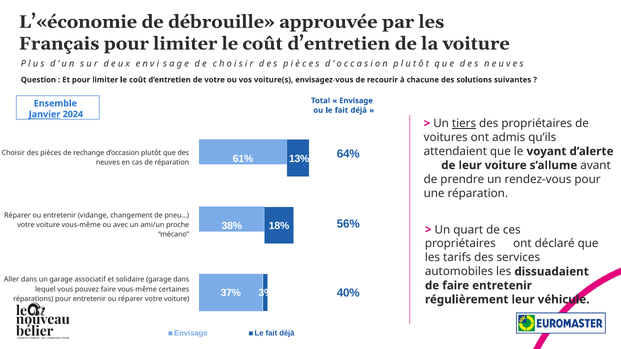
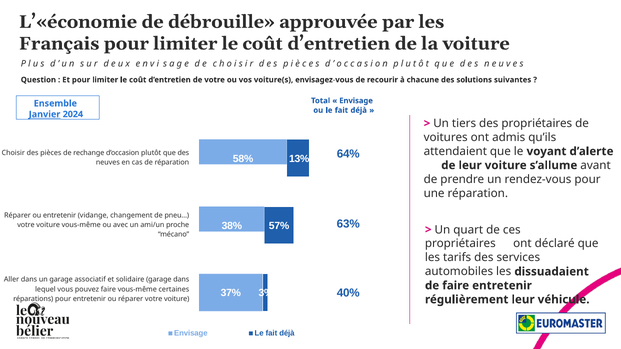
tiers underline: present -> none
61%: 61% -> 58%
56%: 56% -> 63%
18%: 18% -> 57%
